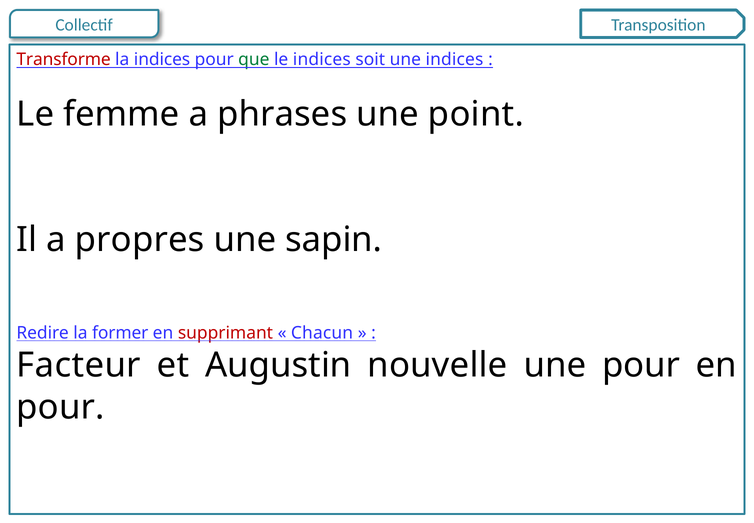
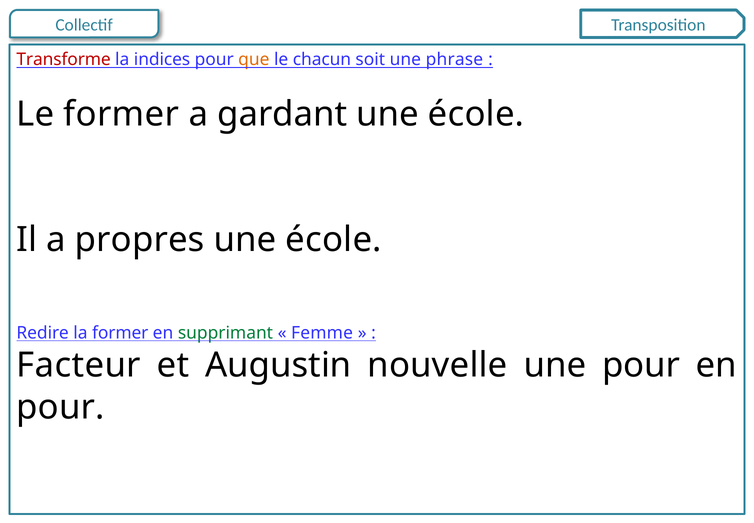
que colour: green -> orange
le indices: indices -> chacun
une indices: indices -> phrase
Le femme: femme -> former
phrases: phrases -> gardant
point at (476, 114): point -> école
sapin at (334, 240): sapin -> école
supprimant colour: red -> green
Chacun: Chacun -> Femme
